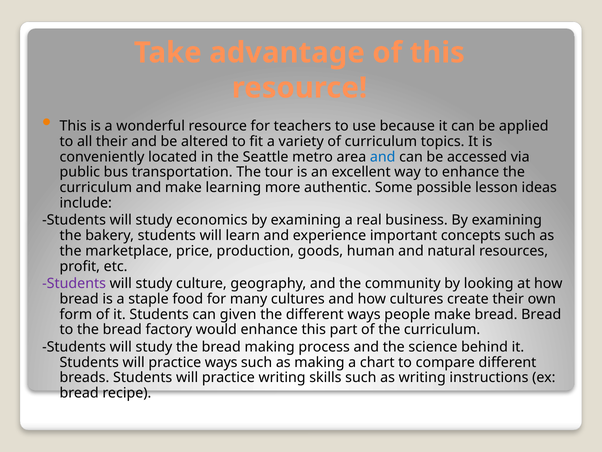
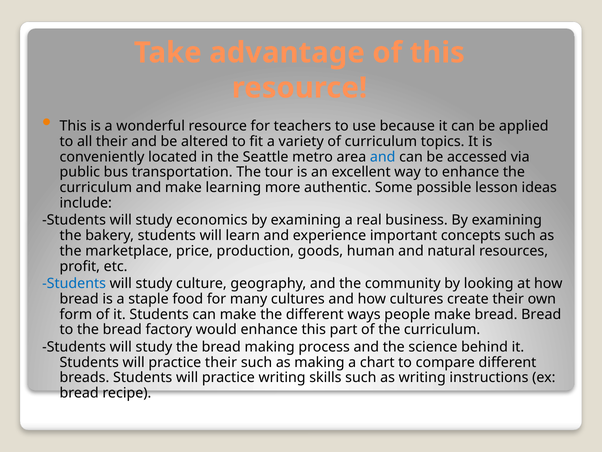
Students at (74, 283) colour: purple -> blue
can given: given -> make
practice ways: ways -> their
